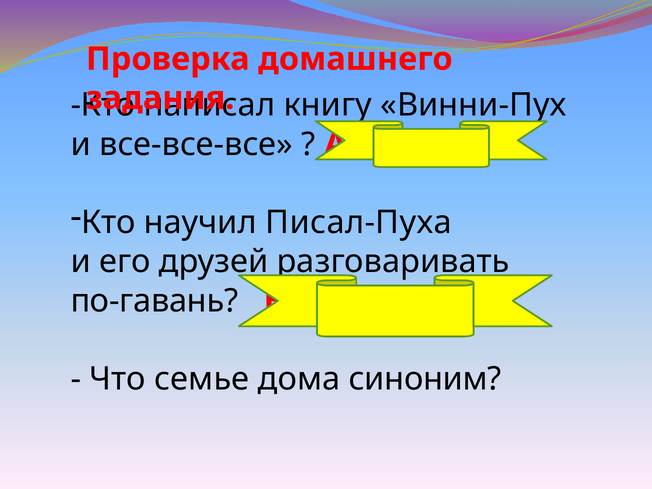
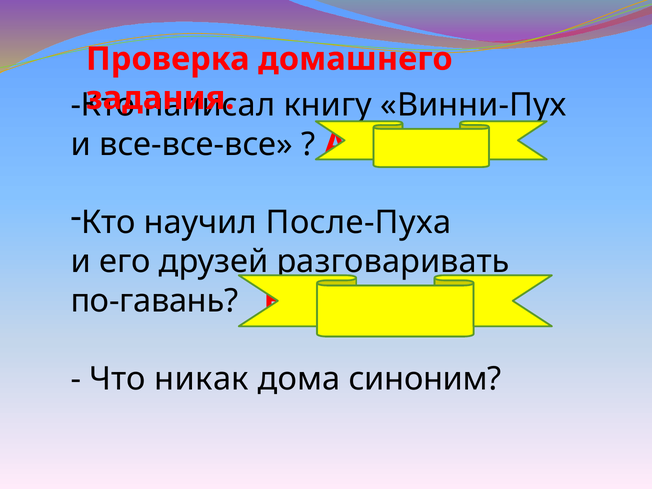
Писал-Пуха: Писал-Пуха -> После-Пуха
семье: семье -> никак
